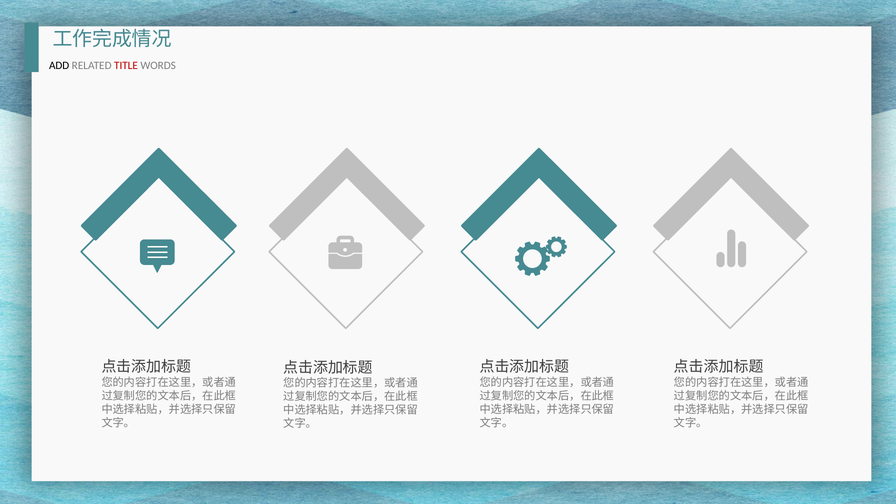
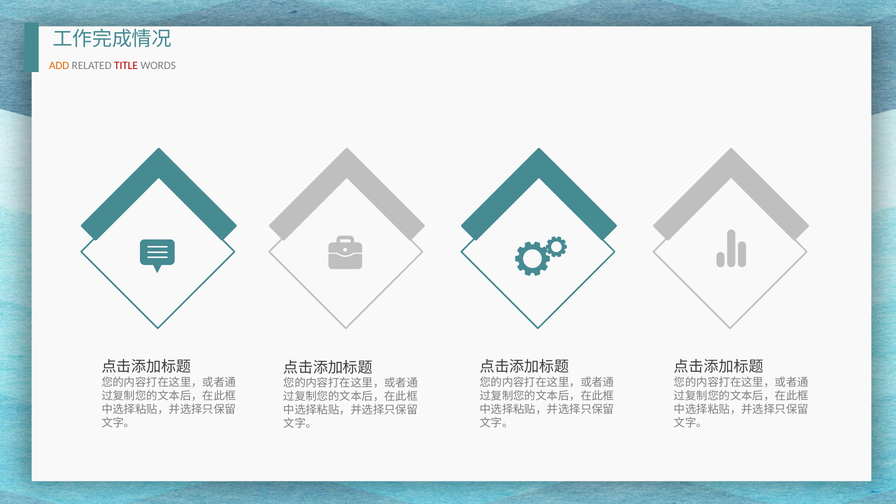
ADD colour: black -> orange
